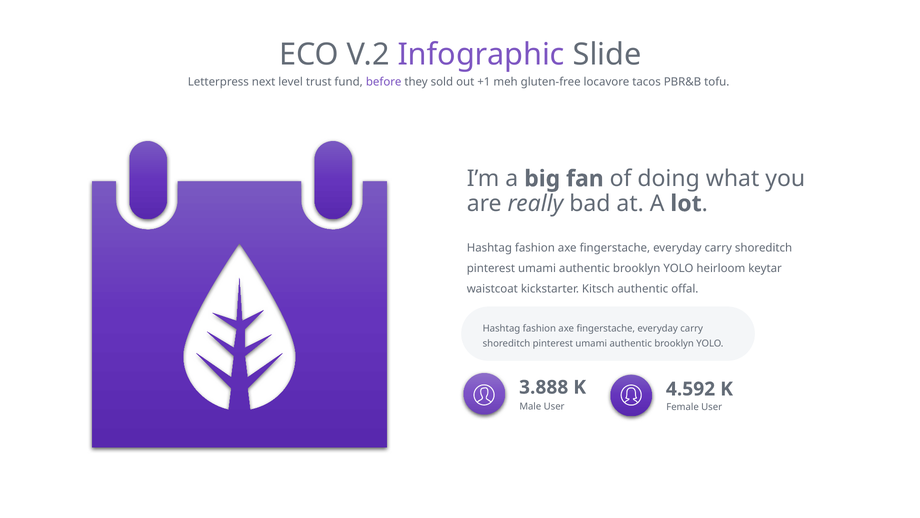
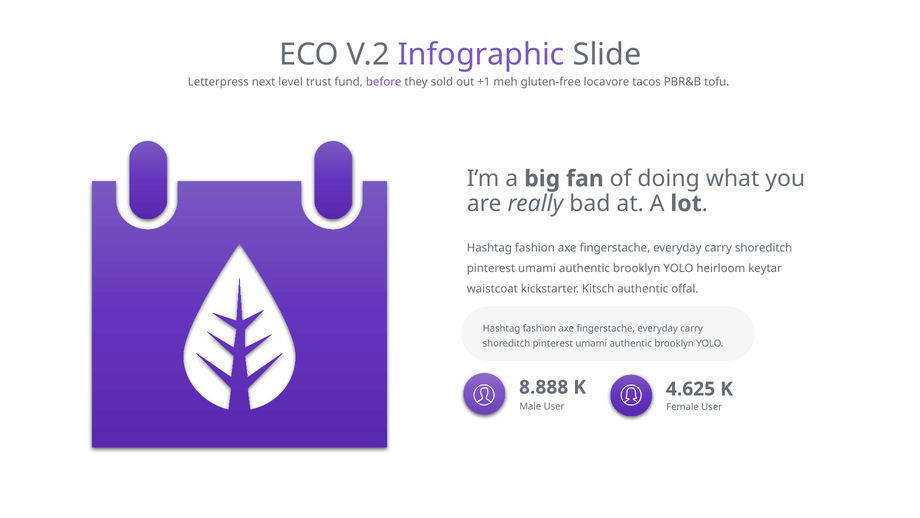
3.888: 3.888 -> 8.888
4.592: 4.592 -> 4.625
